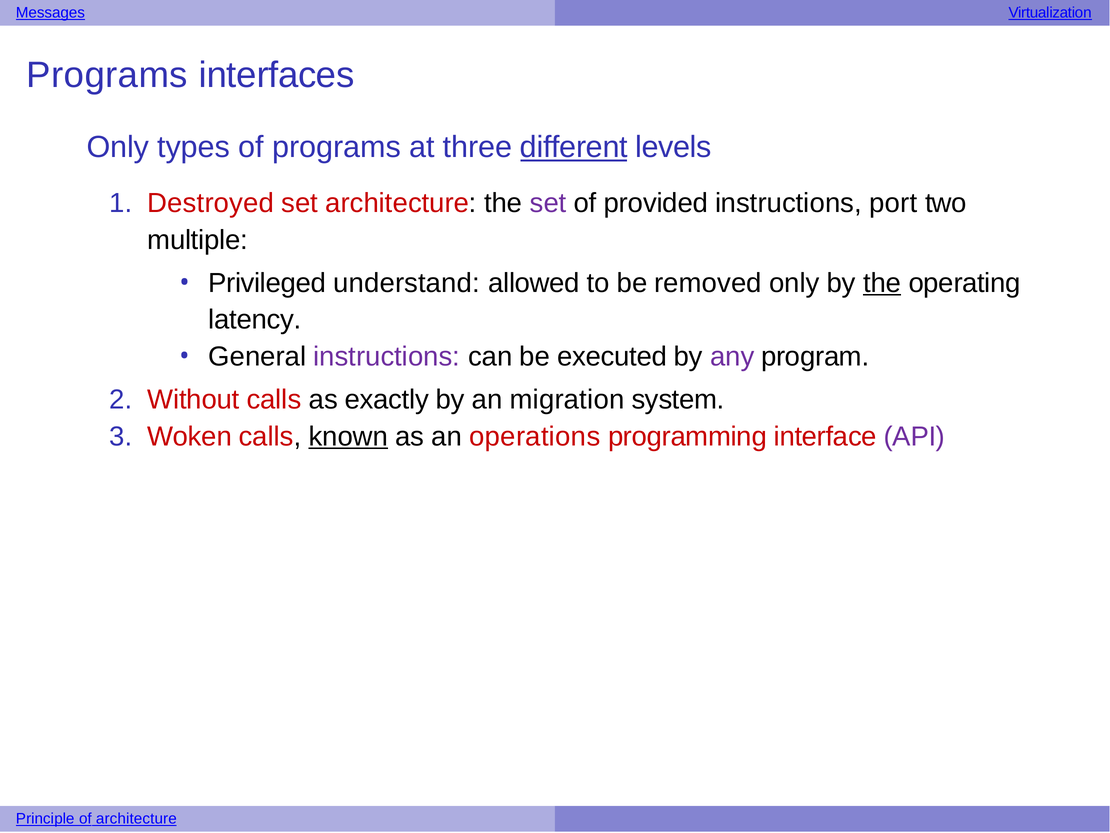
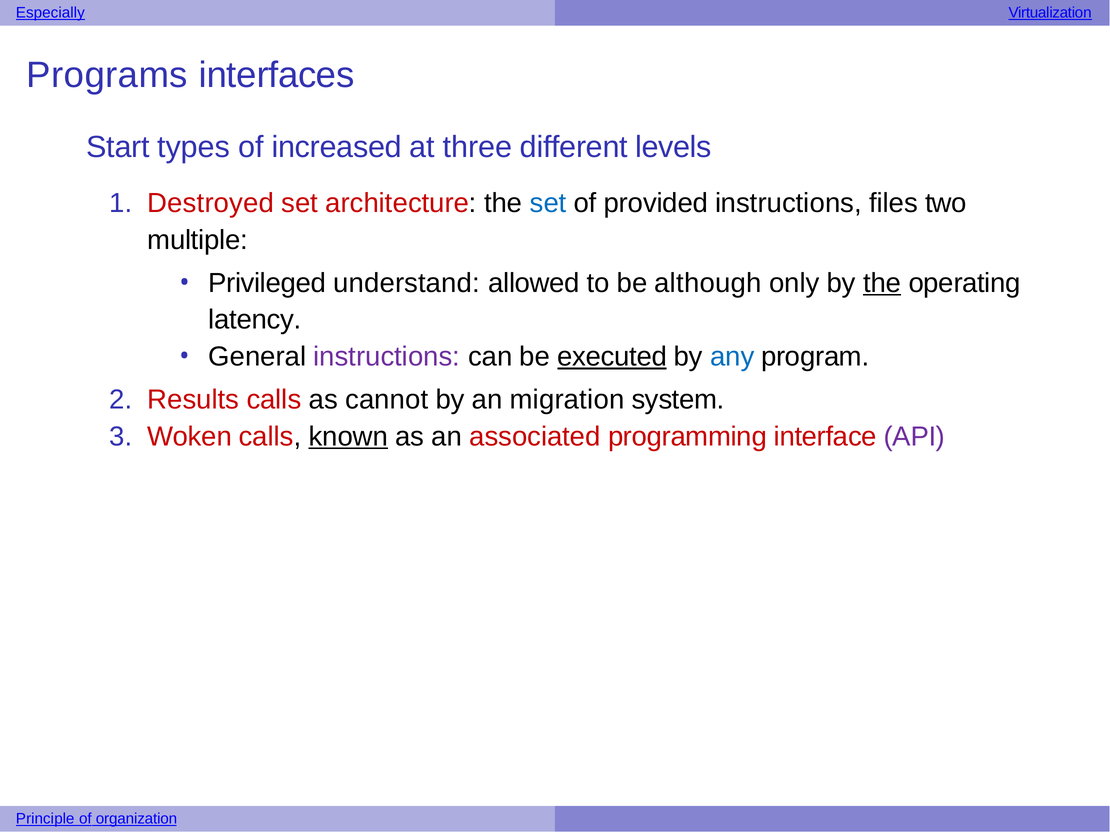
Messages: Messages -> Especially
Only at (118, 147): Only -> Start
of programs: programs -> increased
different underline: present -> none
set at (548, 203) colour: purple -> blue
port: port -> files
removed: removed -> although
executed underline: none -> present
any colour: purple -> blue
Without: Without -> Results
exactly: exactly -> cannot
operations: operations -> associated
of architecture: architecture -> organization
